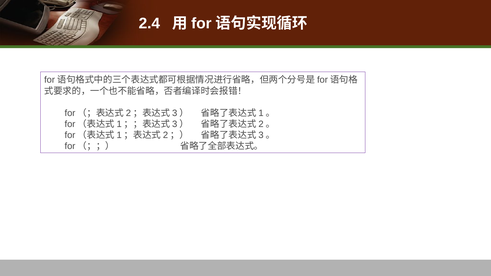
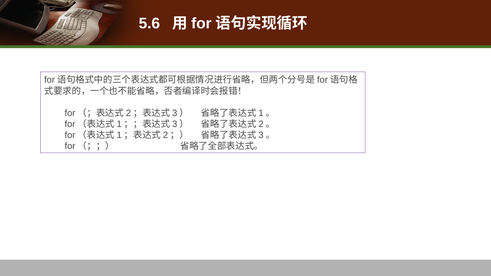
2.4: 2.4 -> 5.6
